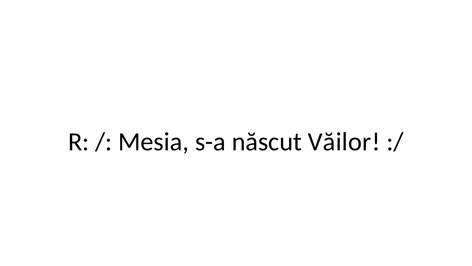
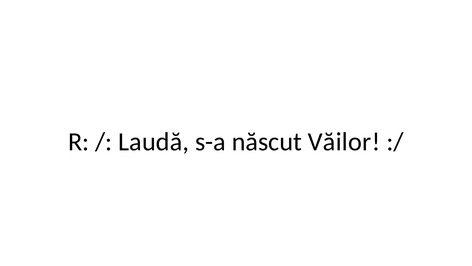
Mesia: Mesia -> Laudă
